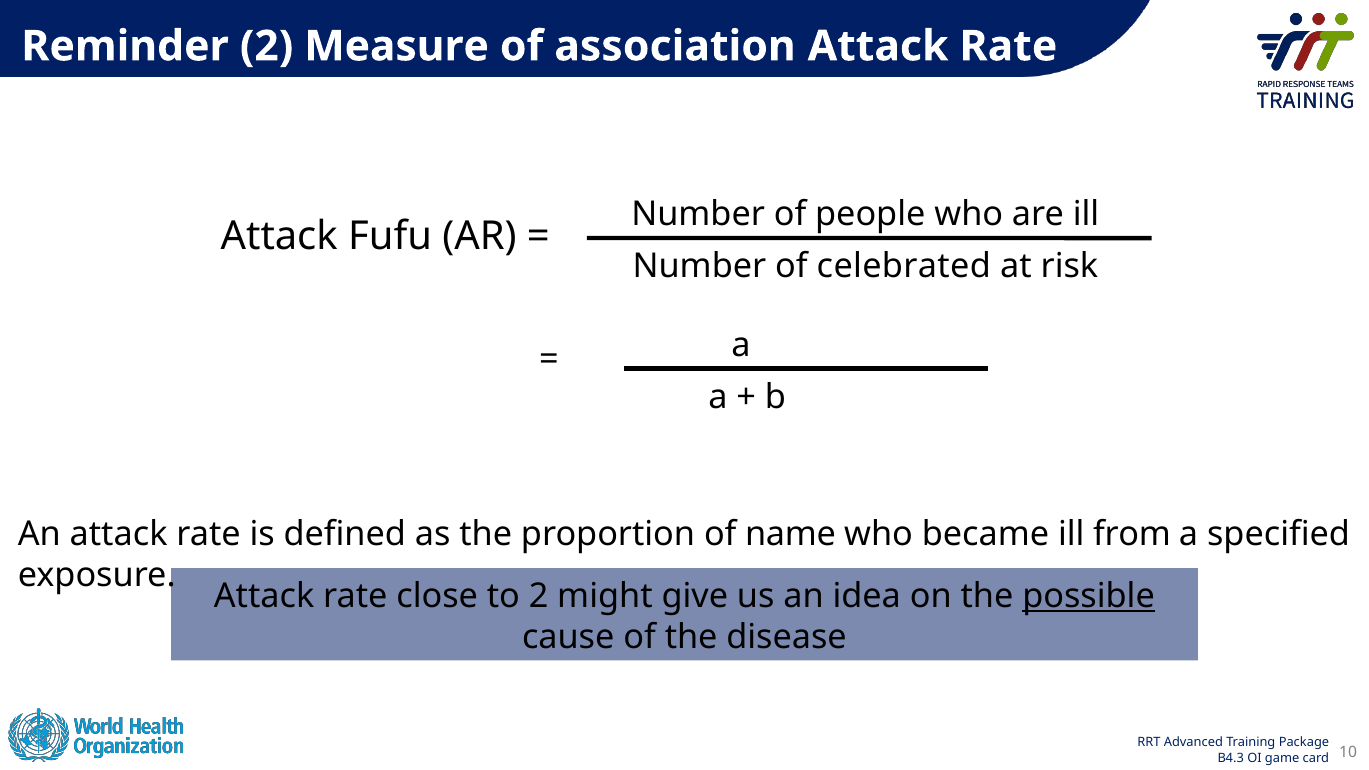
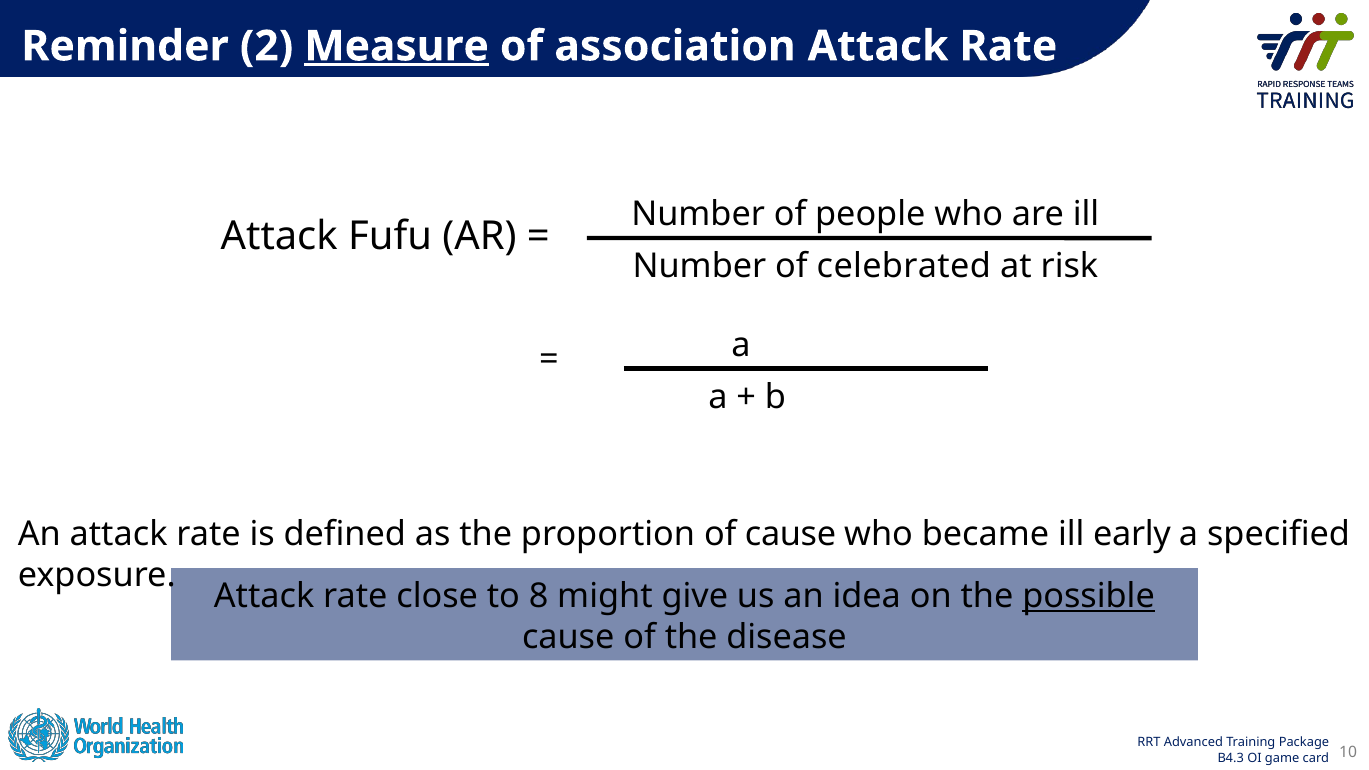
Measure underline: none -> present
of name: name -> cause
from: from -> early
to 2: 2 -> 8
